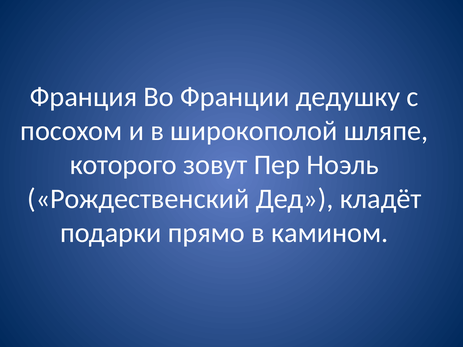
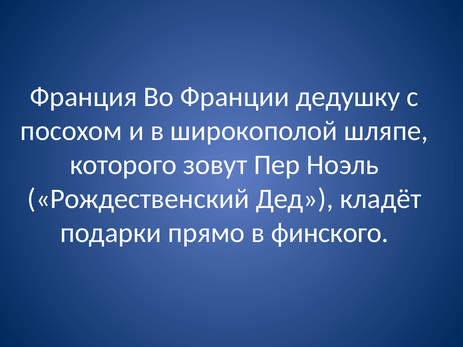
камином: камином -> финского
